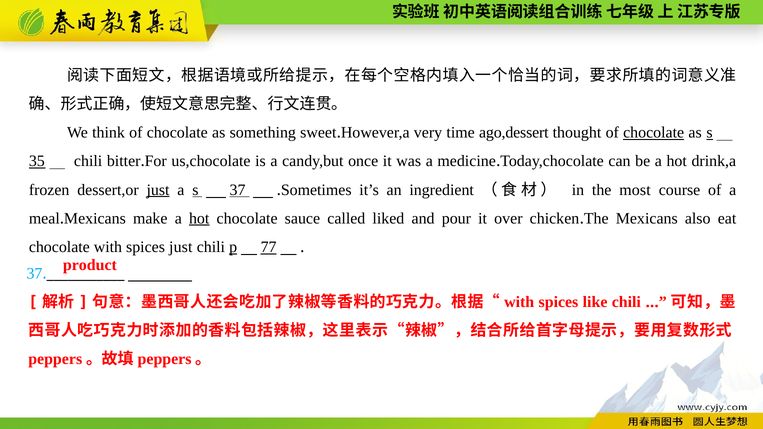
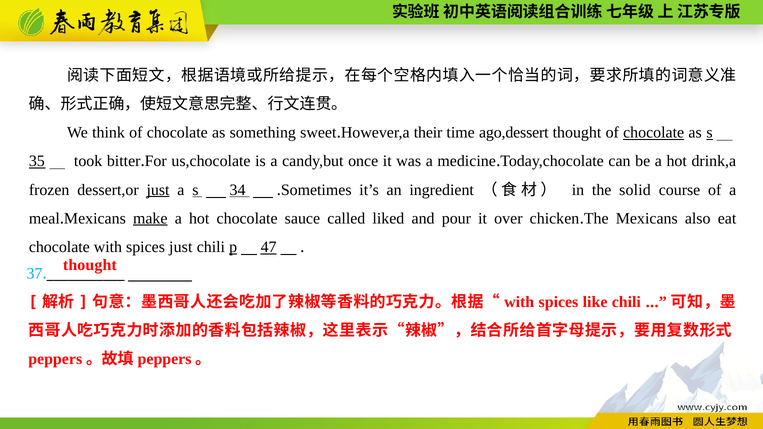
very: very -> their
35 chili: chili -> took
s 37: 37 -> 34
most: most -> solid
make underline: none -> present
hot at (199, 219) underline: present -> none
77: 77 -> 47
product at (90, 265): product -> thought
